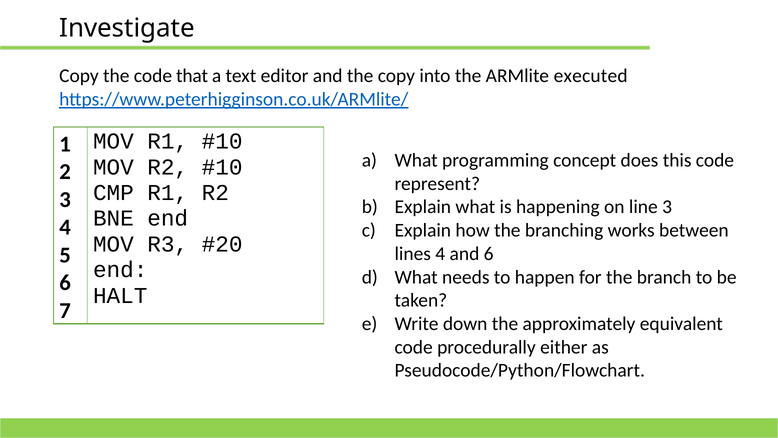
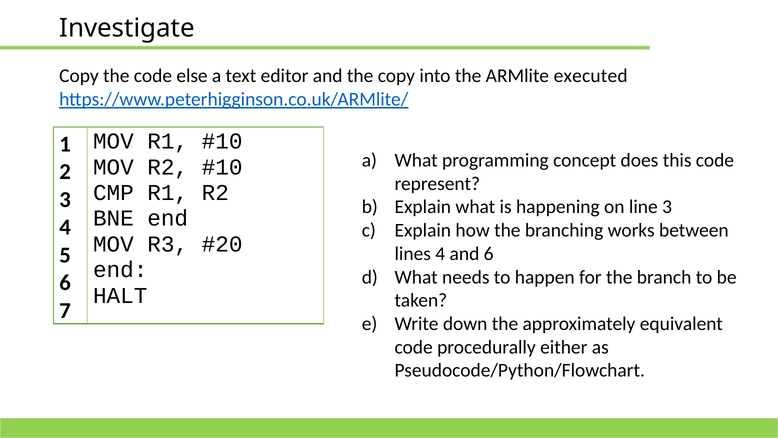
that: that -> else
